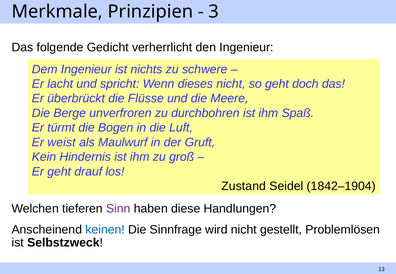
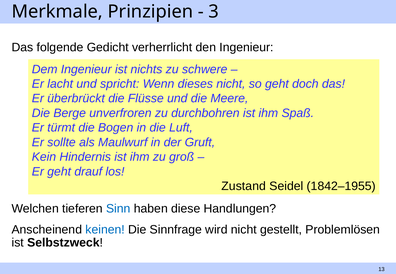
weist: weist -> sollte
1842–1904: 1842–1904 -> 1842–1955
Sinn colour: purple -> blue
